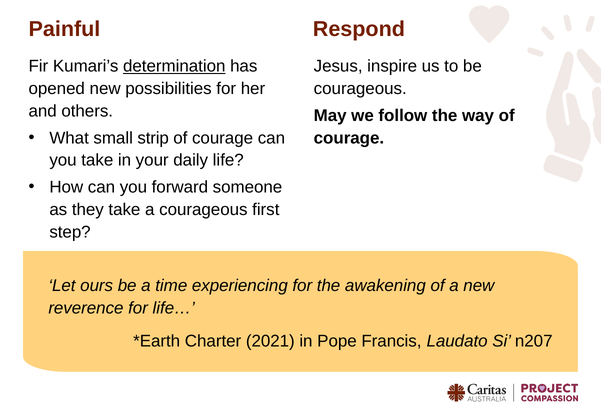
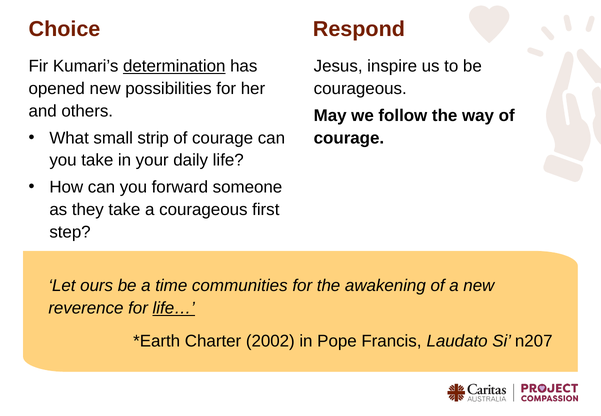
Painful: Painful -> Choice
experiencing: experiencing -> communities
life… underline: none -> present
2021: 2021 -> 2002
